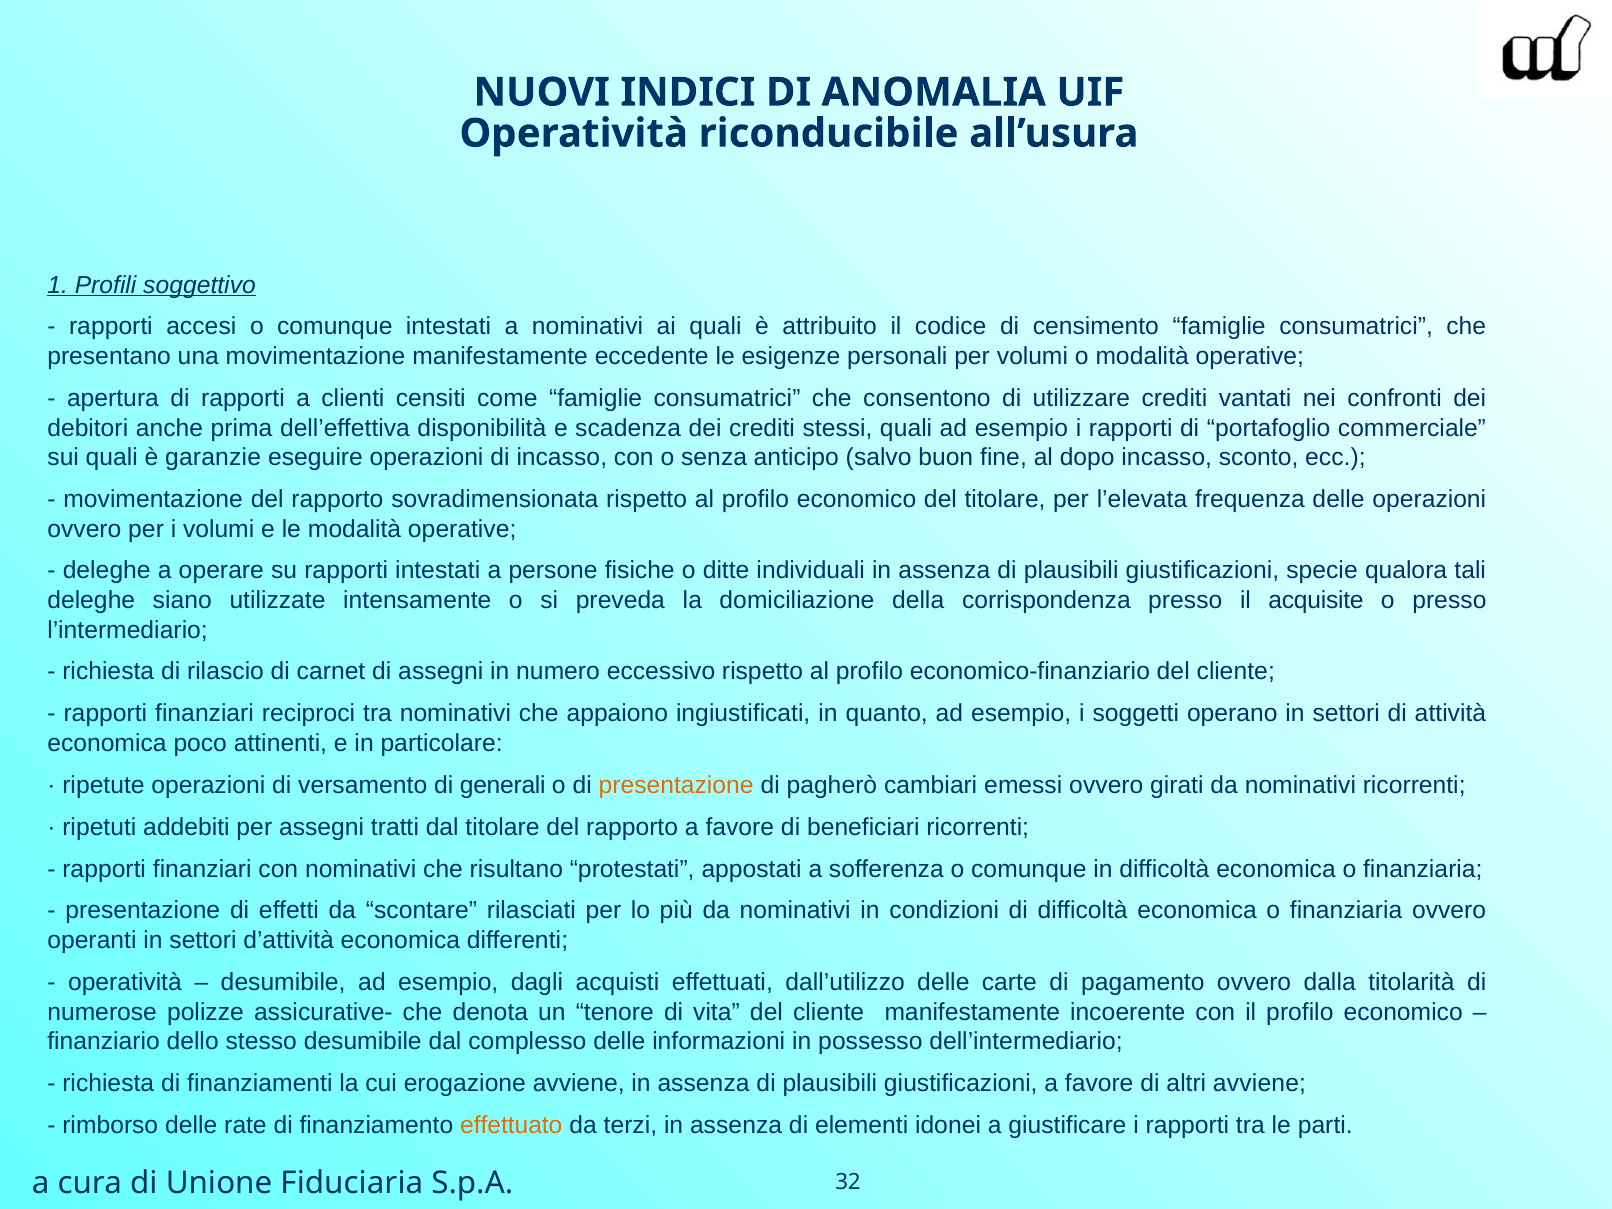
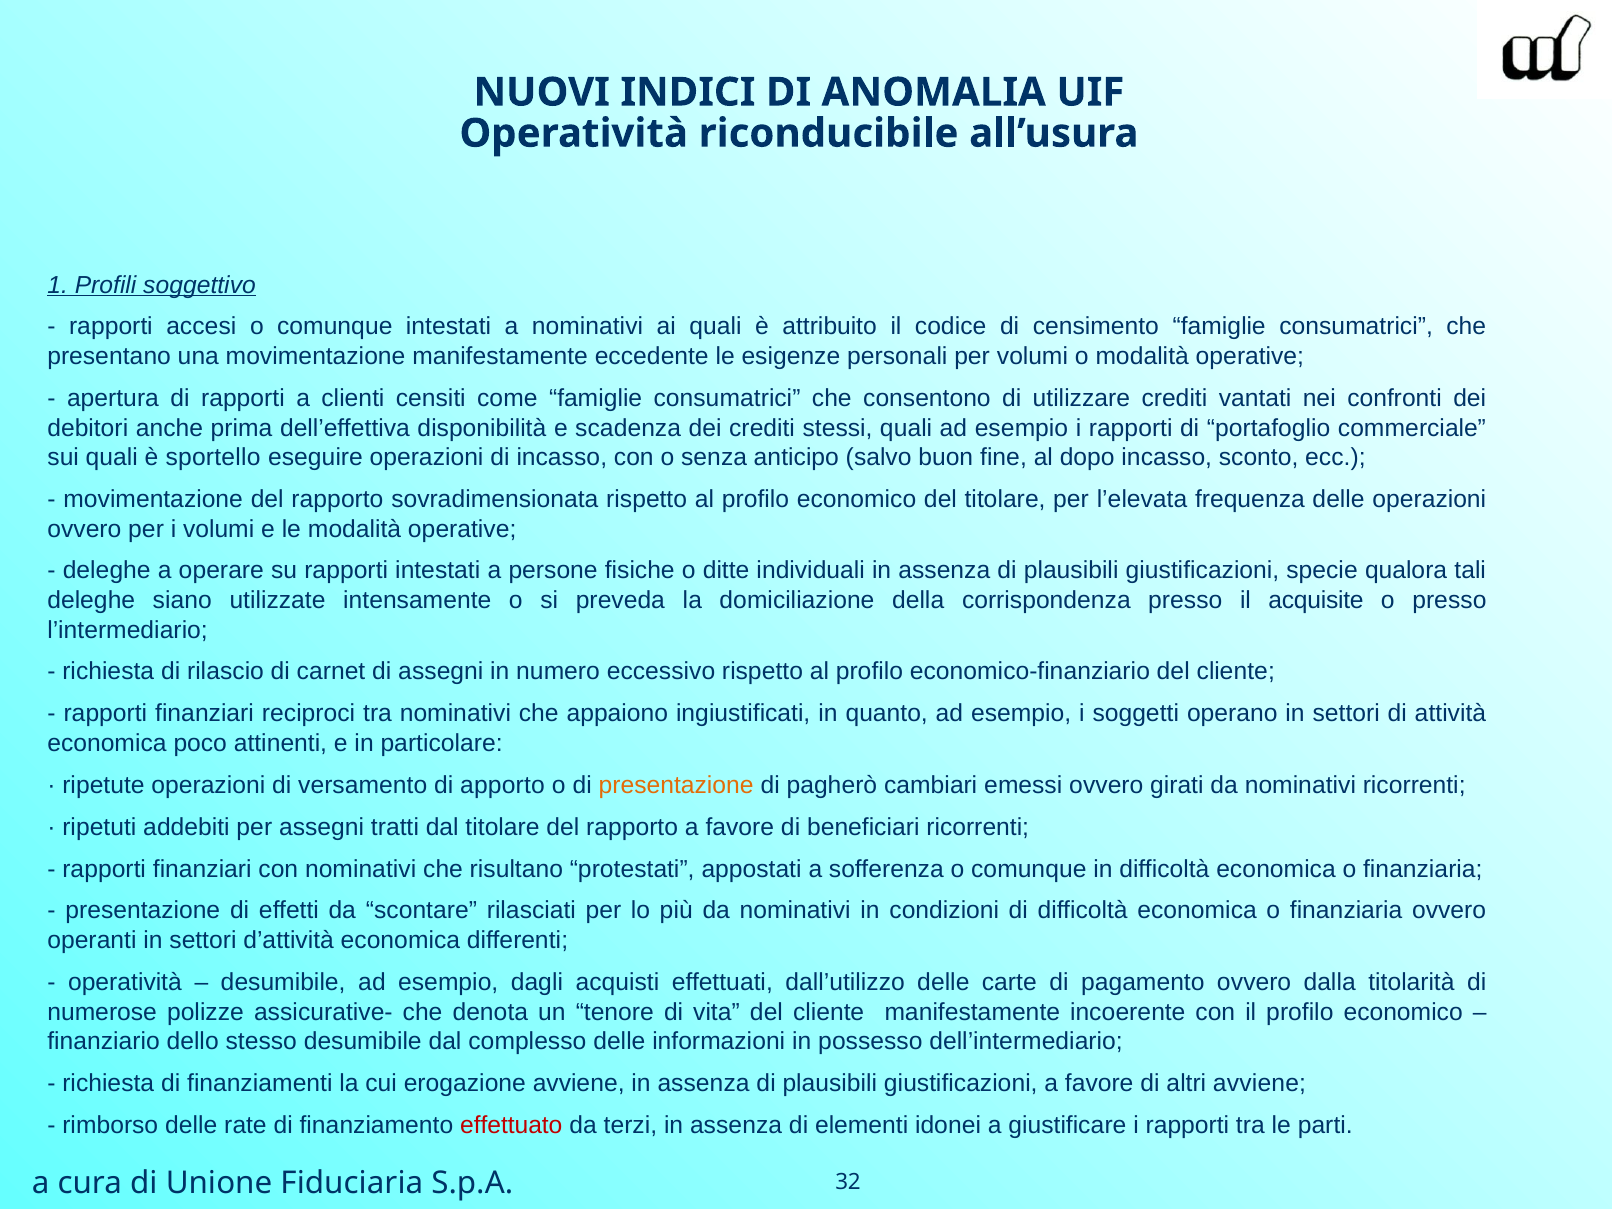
garanzie: garanzie -> sportello
generali: generali -> apporto
effettuato colour: orange -> red
